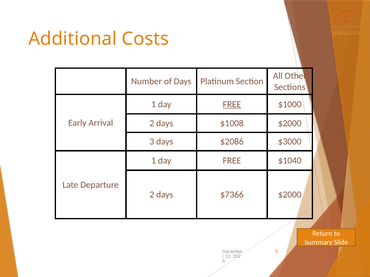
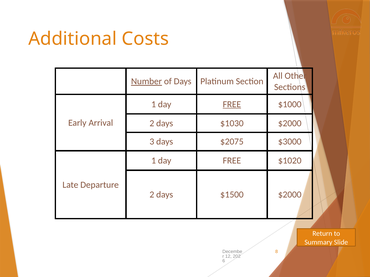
Number underline: none -> present
$1008: $1008 -> $1030
$2086: $2086 -> $2075
$1040: $1040 -> $1020
$7366: $7366 -> $1500
